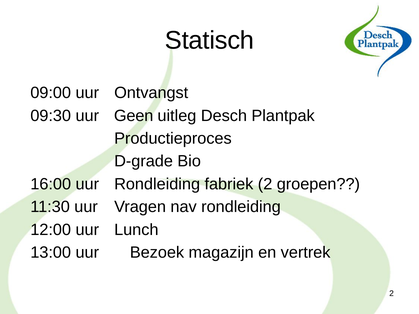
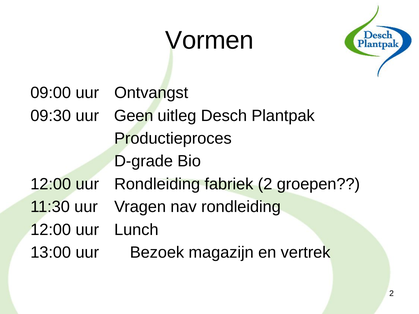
Statisch: Statisch -> Vormen
16:00 at (51, 184): 16:00 -> 12:00
